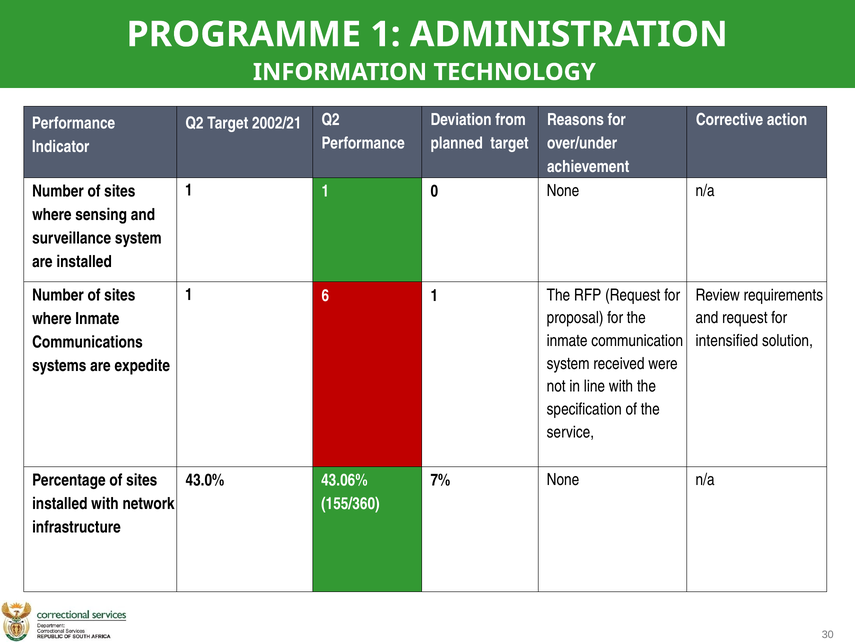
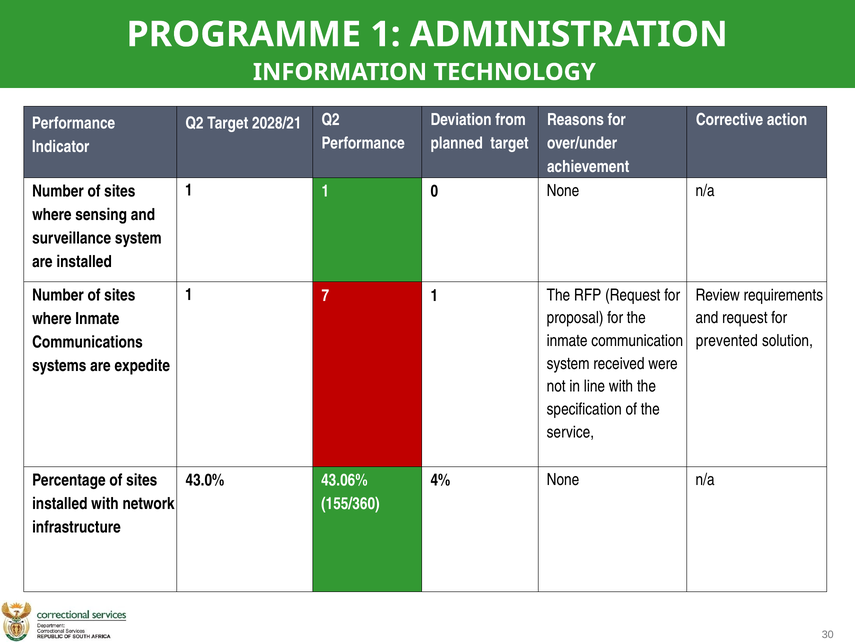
2002/21: 2002/21 -> 2028/21
6: 6 -> 7
intensified: intensified -> prevented
7%: 7% -> 4%
